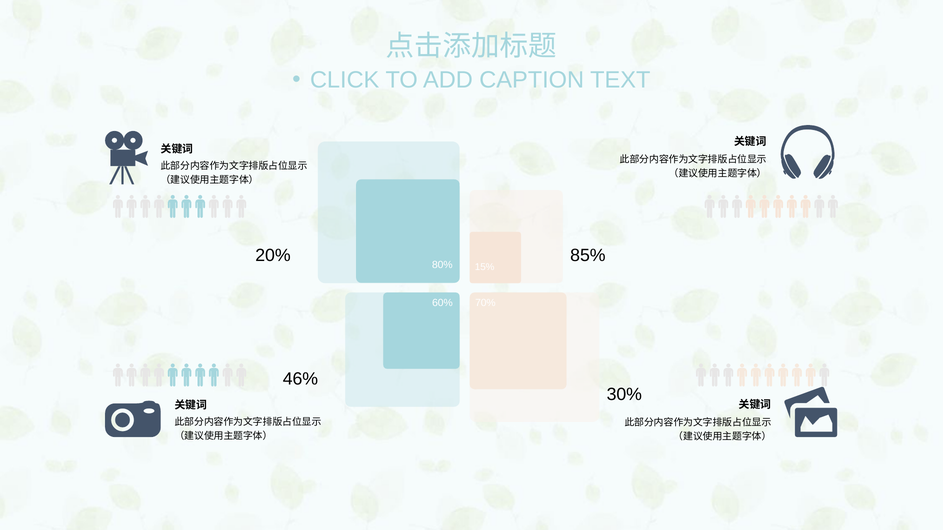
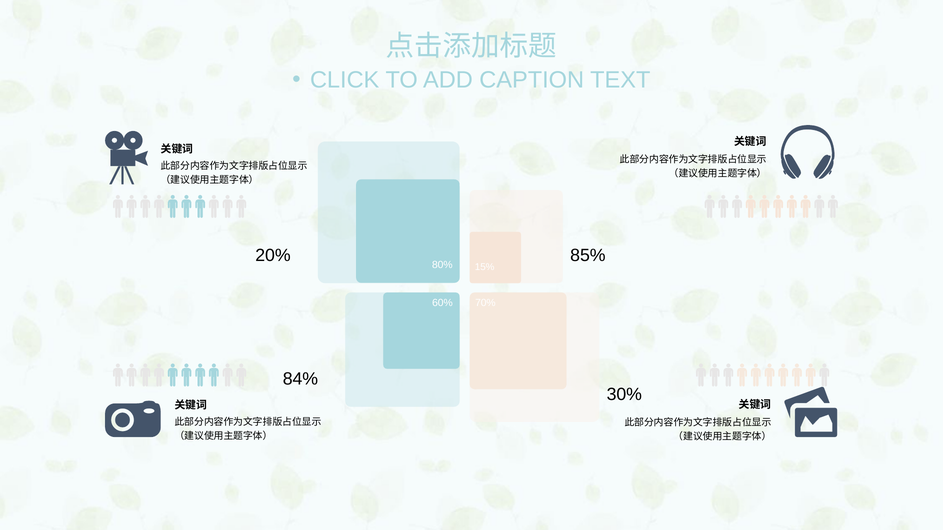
46%: 46% -> 84%
